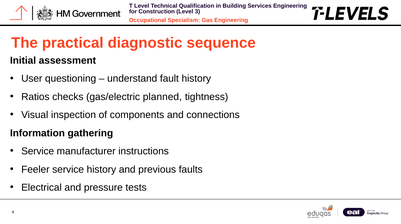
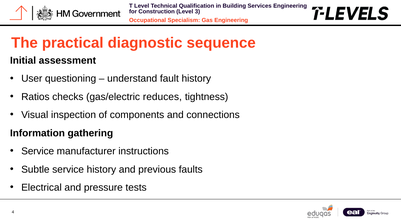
planned: planned -> reduces
Feeler: Feeler -> Subtle
